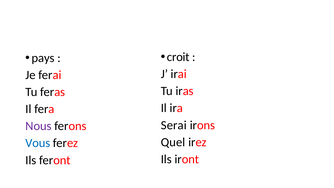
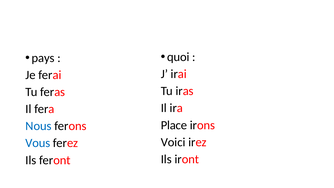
croit: croit -> quoi
Serai: Serai -> Place
Nous colour: purple -> blue
Quel: Quel -> Voici
